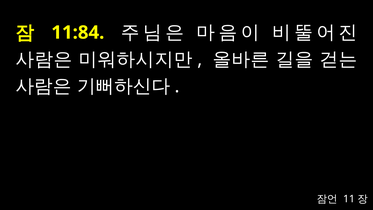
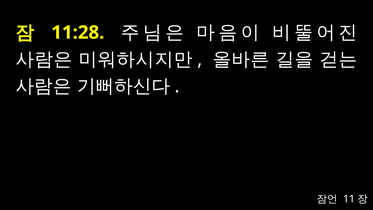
11:84: 11:84 -> 11:28
